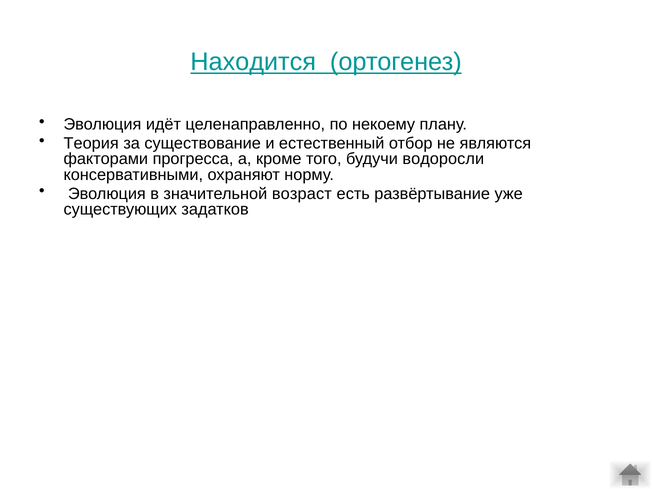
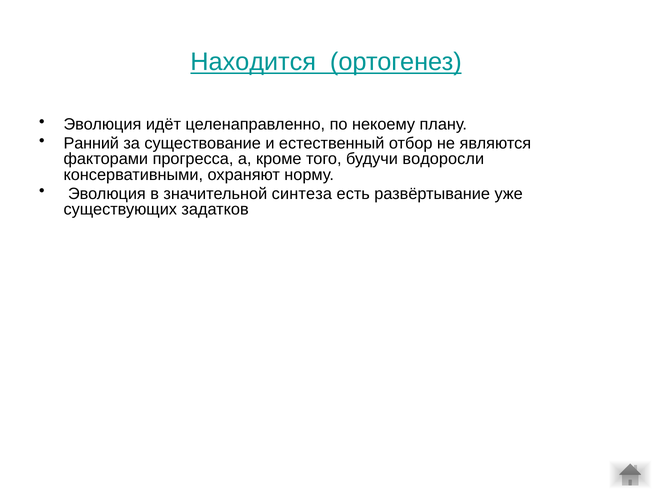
Теория: Теория -> Ранний
возраст: возраст -> синтеза
